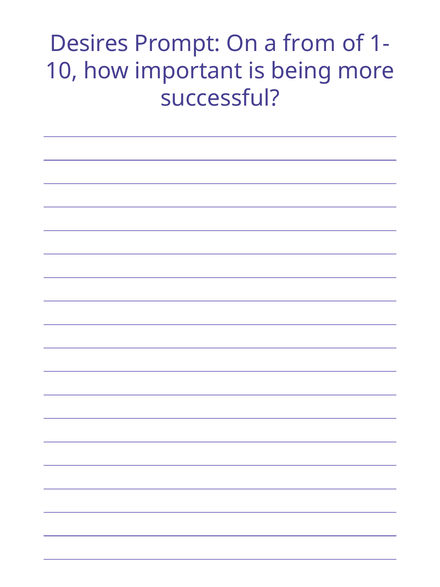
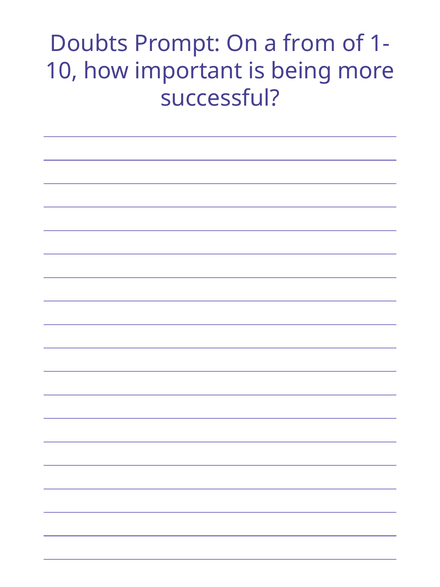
Desires: Desires -> Doubts
